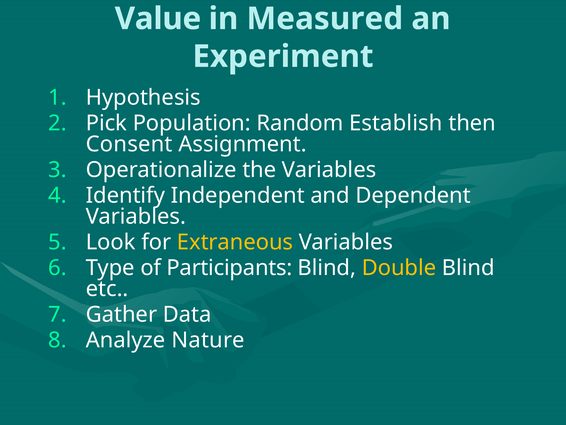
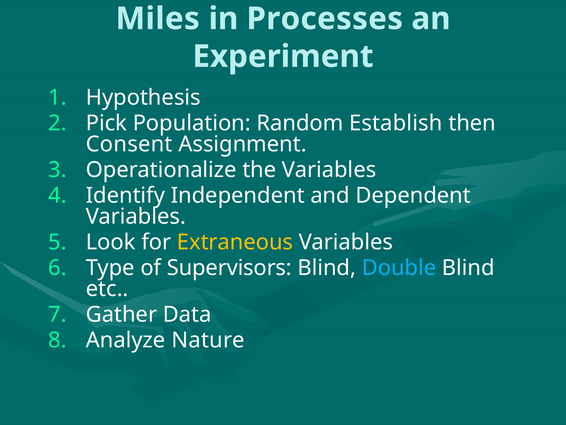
Value: Value -> Miles
Measured: Measured -> Processes
Participants: Participants -> Supervisors
Double colour: yellow -> light blue
